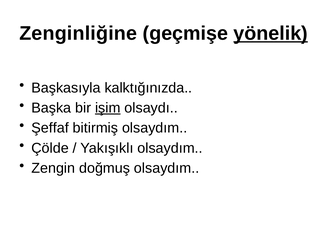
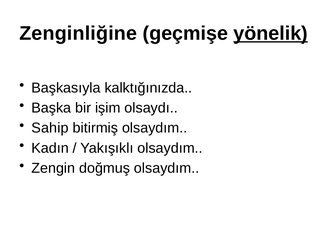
işim underline: present -> none
Şeffaf: Şeffaf -> Sahip
Çölde: Çölde -> Kadın
